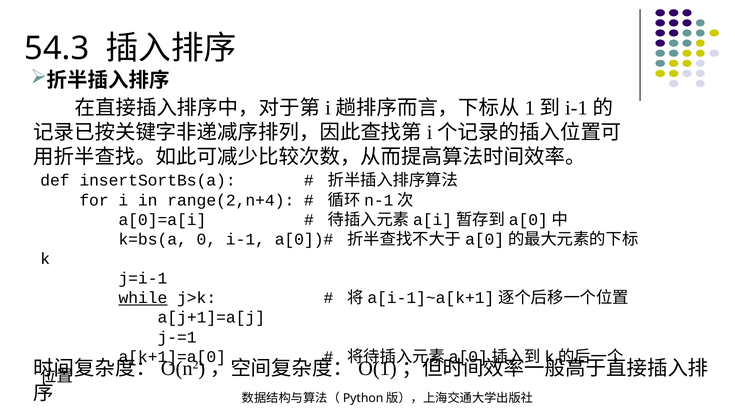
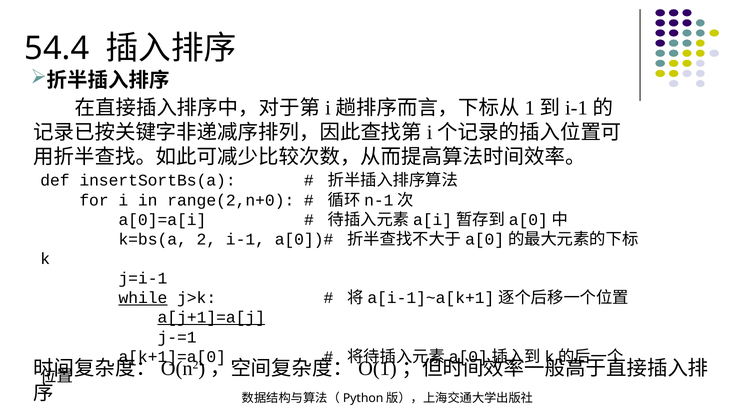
54.3: 54.3 -> 54.4
range(2,n+4: range(2,n+4 -> range(2,n+0
0: 0 -> 2
a[j+1]=a[j underline: none -> present
